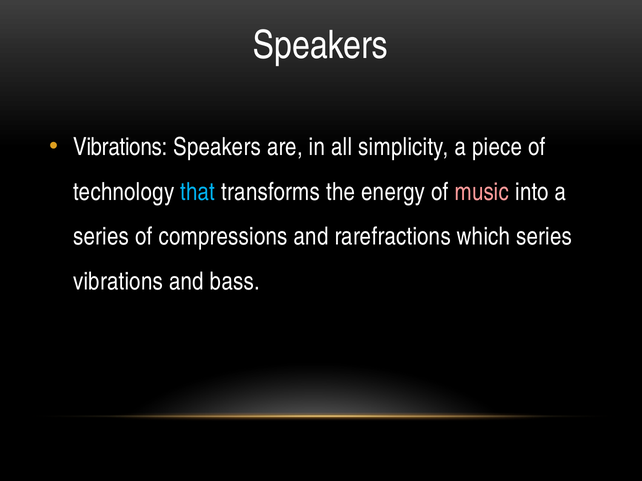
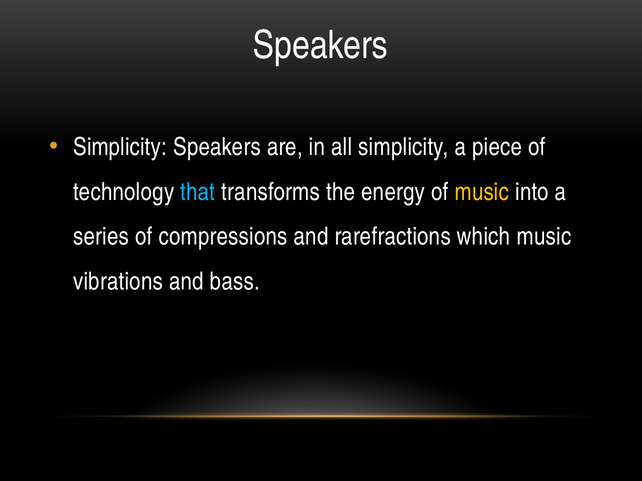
Vibrations at (120, 147): Vibrations -> Simplicity
music at (482, 192) colour: pink -> yellow
which series: series -> music
